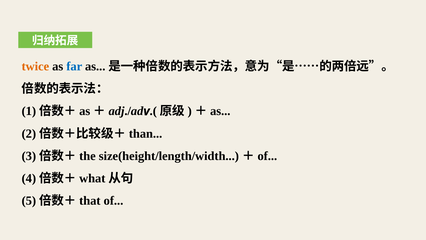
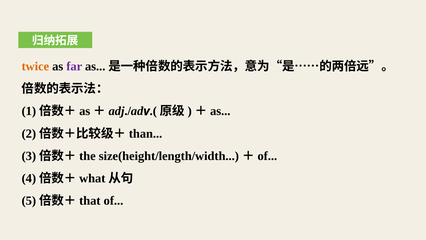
far colour: blue -> purple
